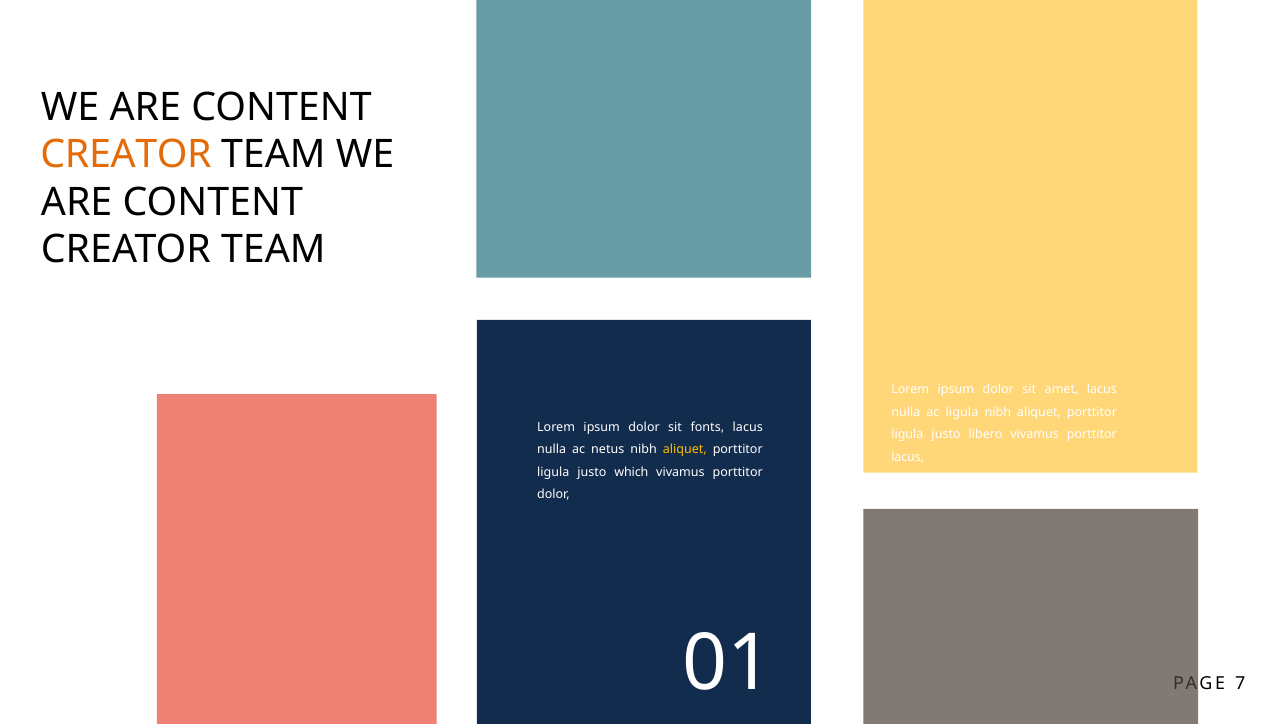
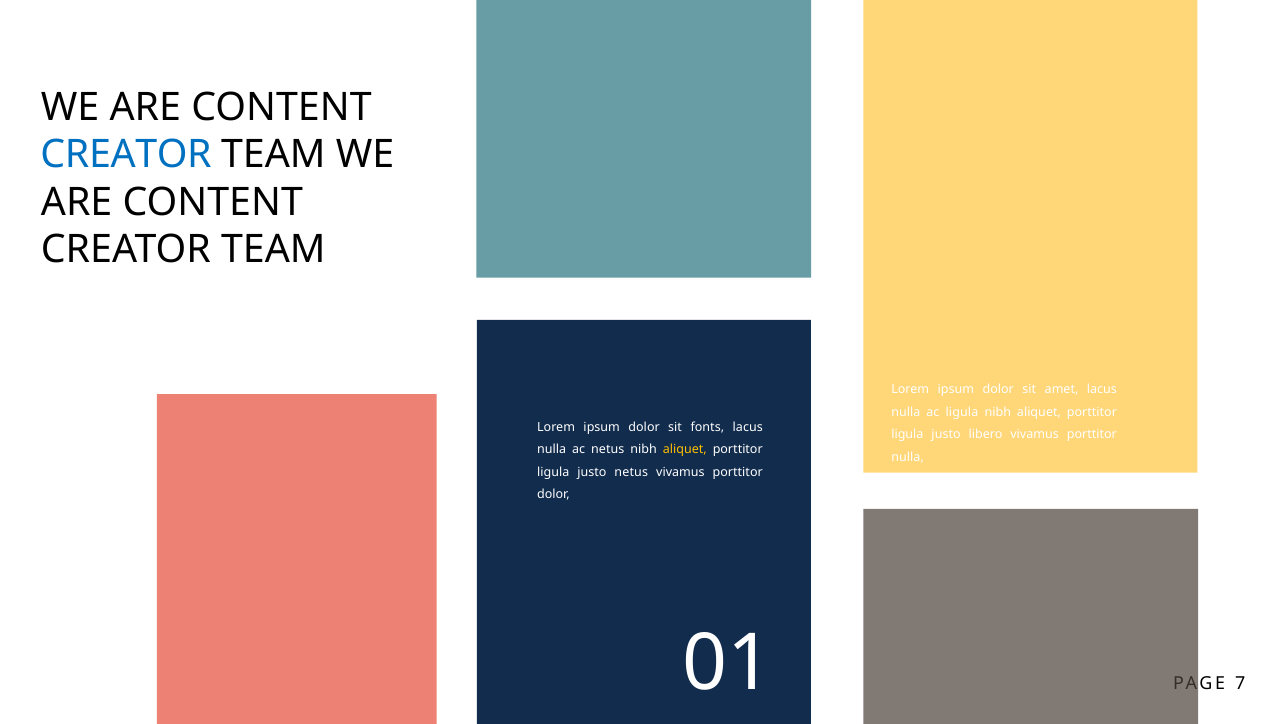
CREATOR at (126, 155) colour: orange -> blue
lacus at (908, 457): lacus -> nulla
justo which: which -> netus
